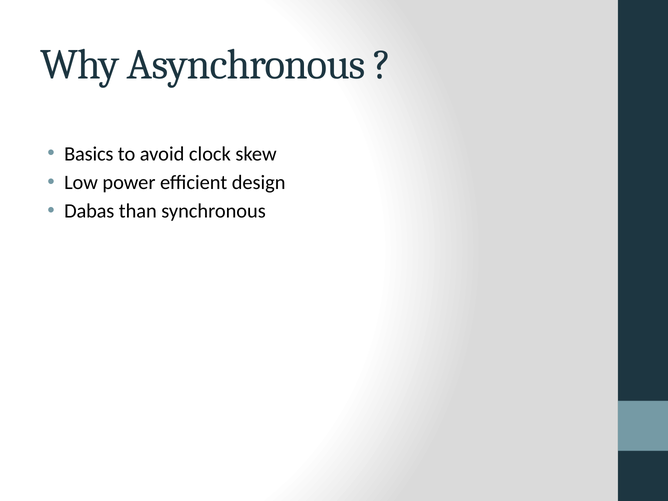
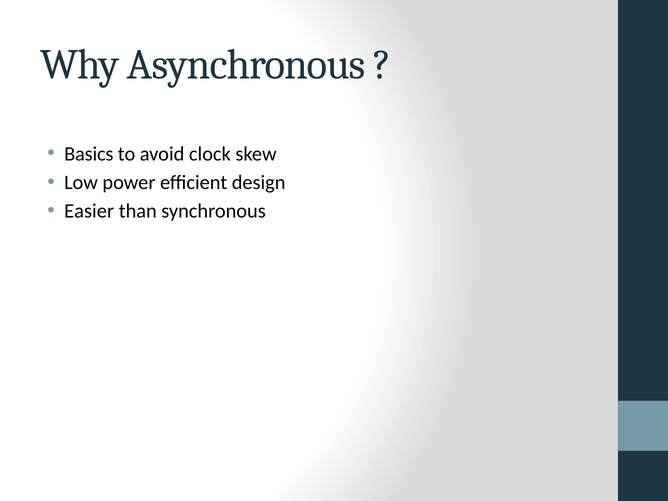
Dabas: Dabas -> Easier
